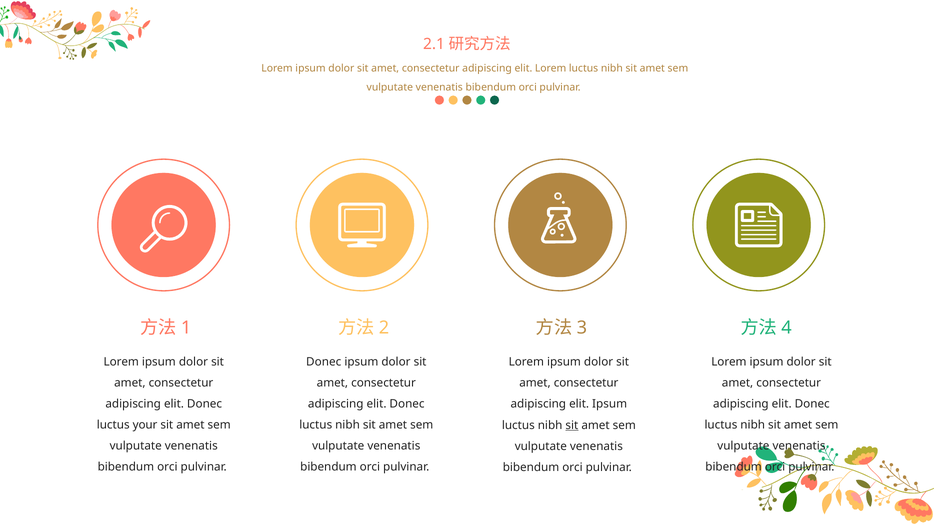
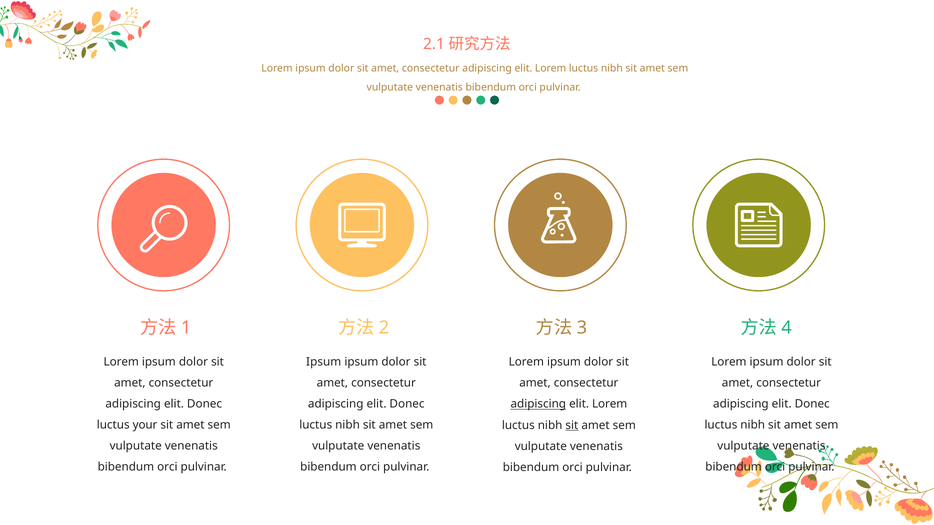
Donec at (324, 362): Donec -> Ipsum
adipiscing at (538, 404) underline: none -> present
Ipsum at (610, 404): Ipsum -> Lorem
